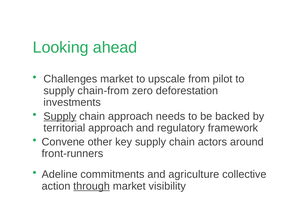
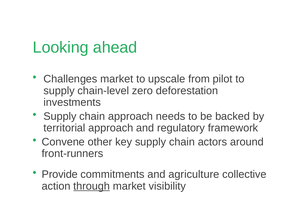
chain-from: chain-from -> chain-level
Supply at (60, 116) underline: present -> none
Adeline: Adeline -> Provide
